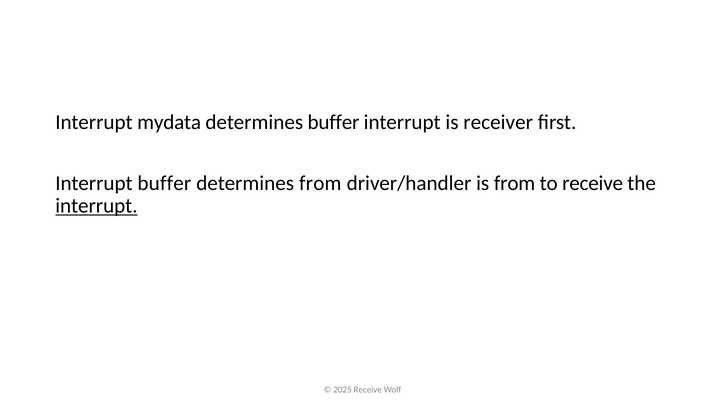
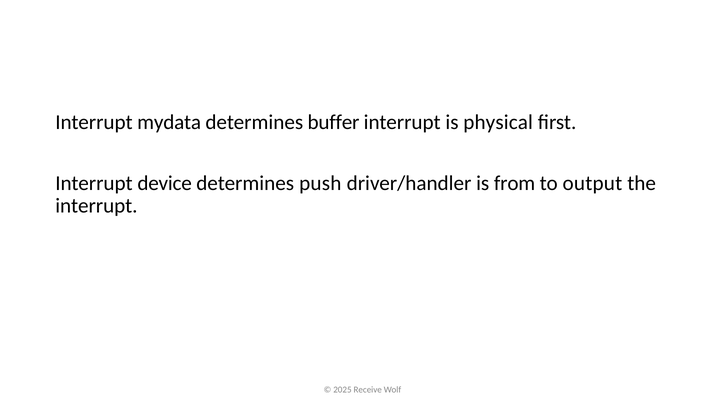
receiver: receiver -> physical
Interrupt buffer: buffer -> device
determines from: from -> push
to receive: receive -> output
interrupt at (96, 206) underline: present -> none
